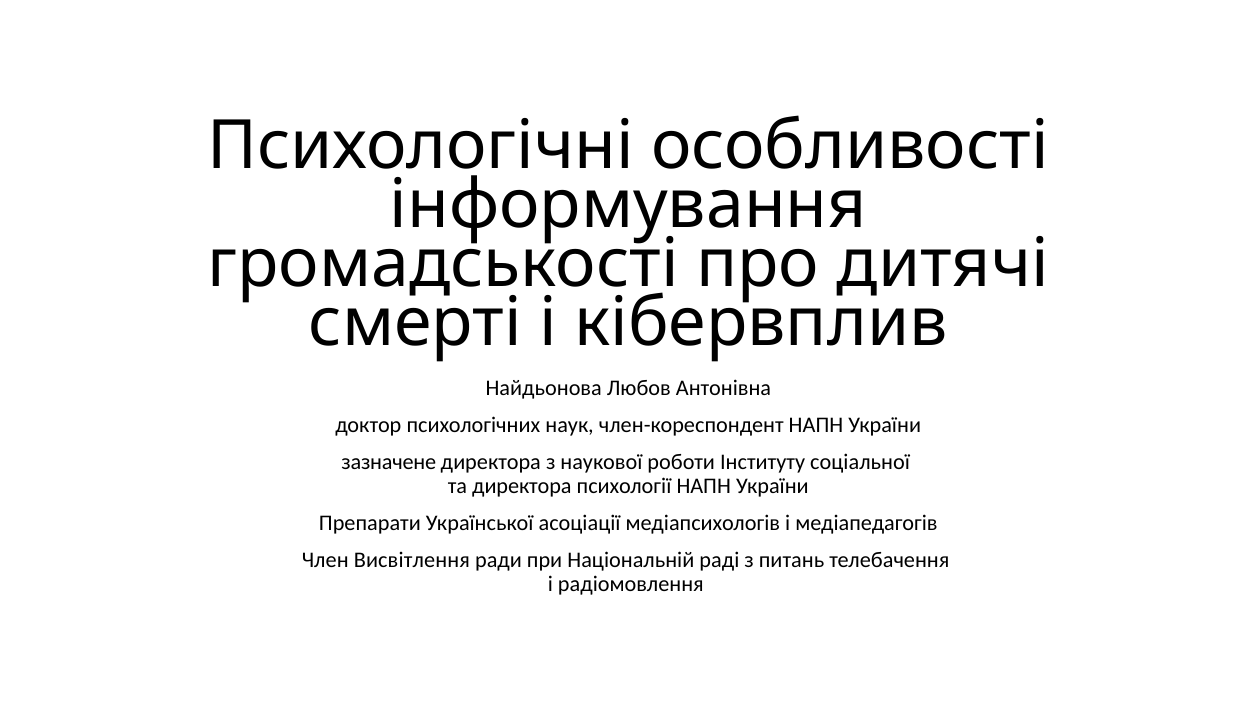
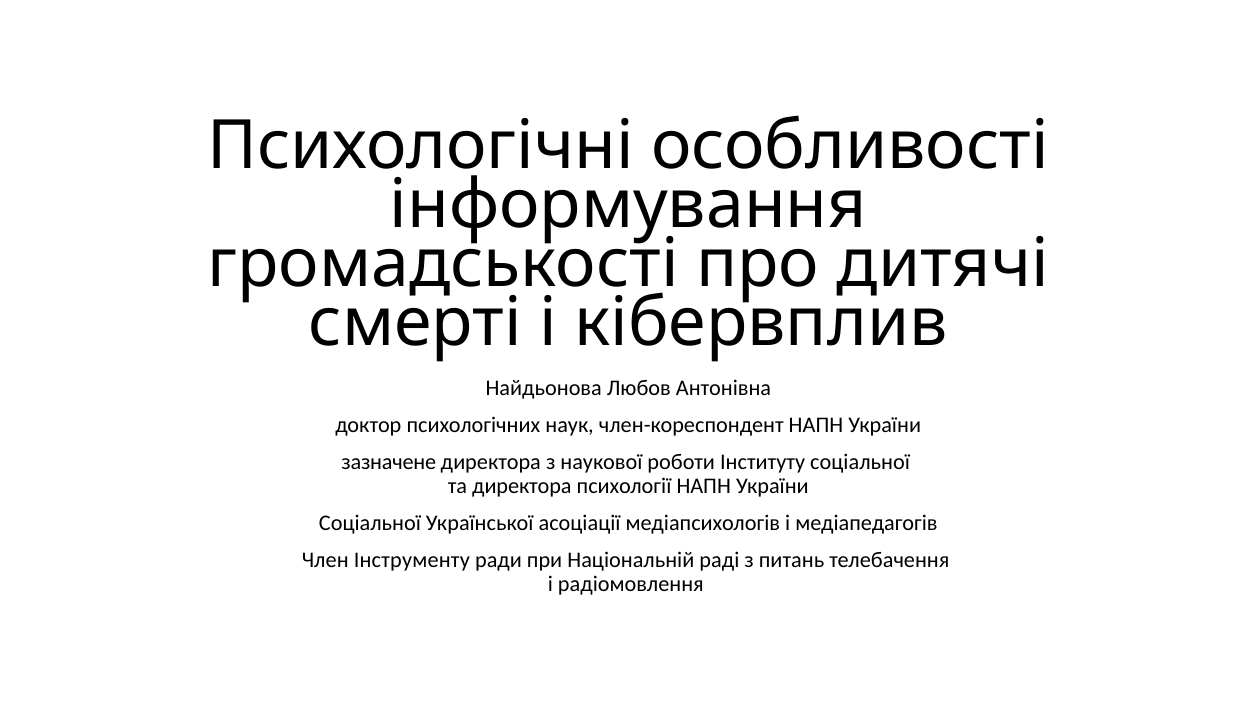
Препарати at (370, 523): Препарати -> Соціальної
Висвітлення: Висвітлення -> Інструменту
